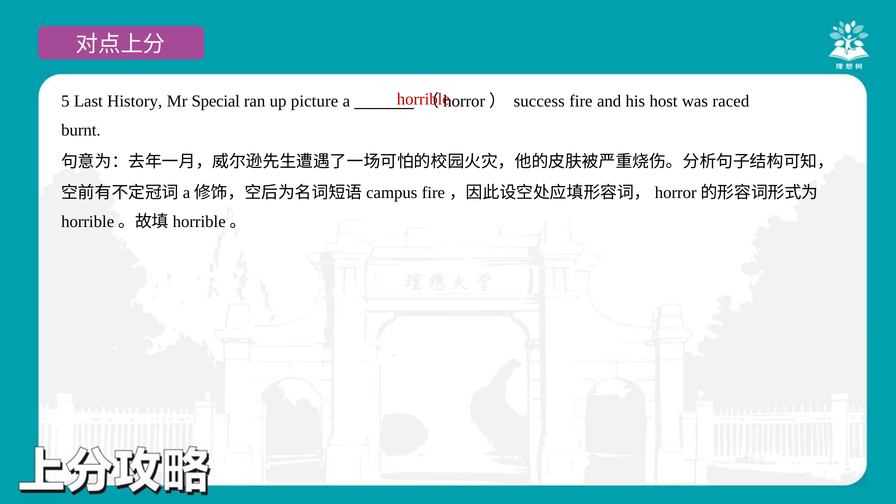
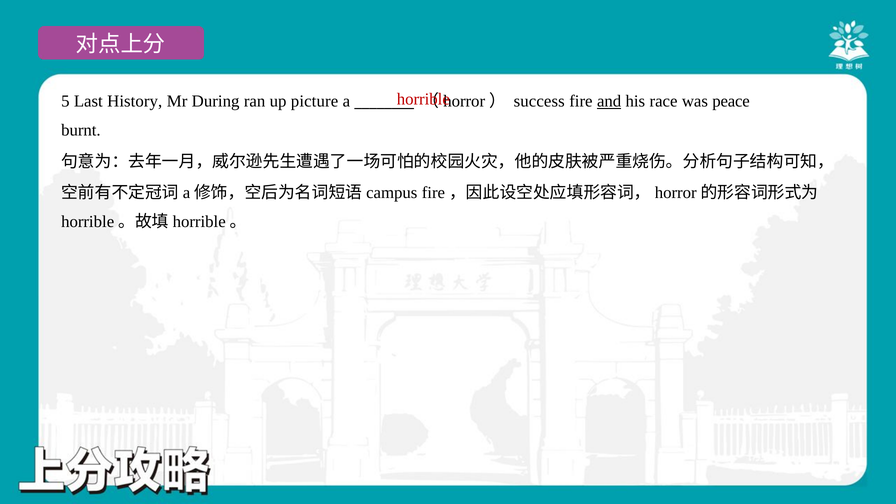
Special: Special -> During
and underline: none -> present
host: host -> race
raced: raced -> peace
